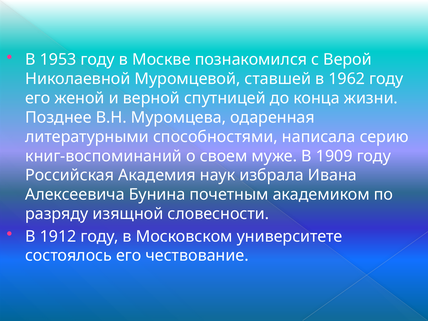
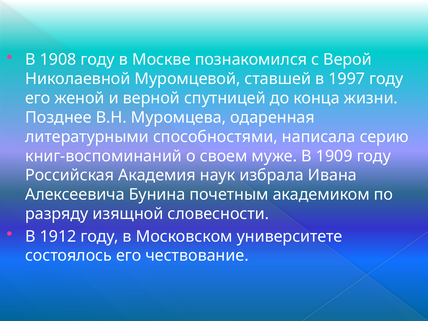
1953: 1953 -> 1908
1962: 1962 -> 1997
